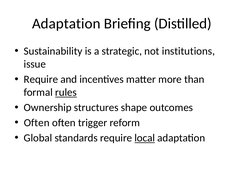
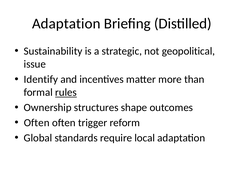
institutions: institutions -> geopolitical
Require at (41, 79): Require -> Identify
local underline: present -> none
